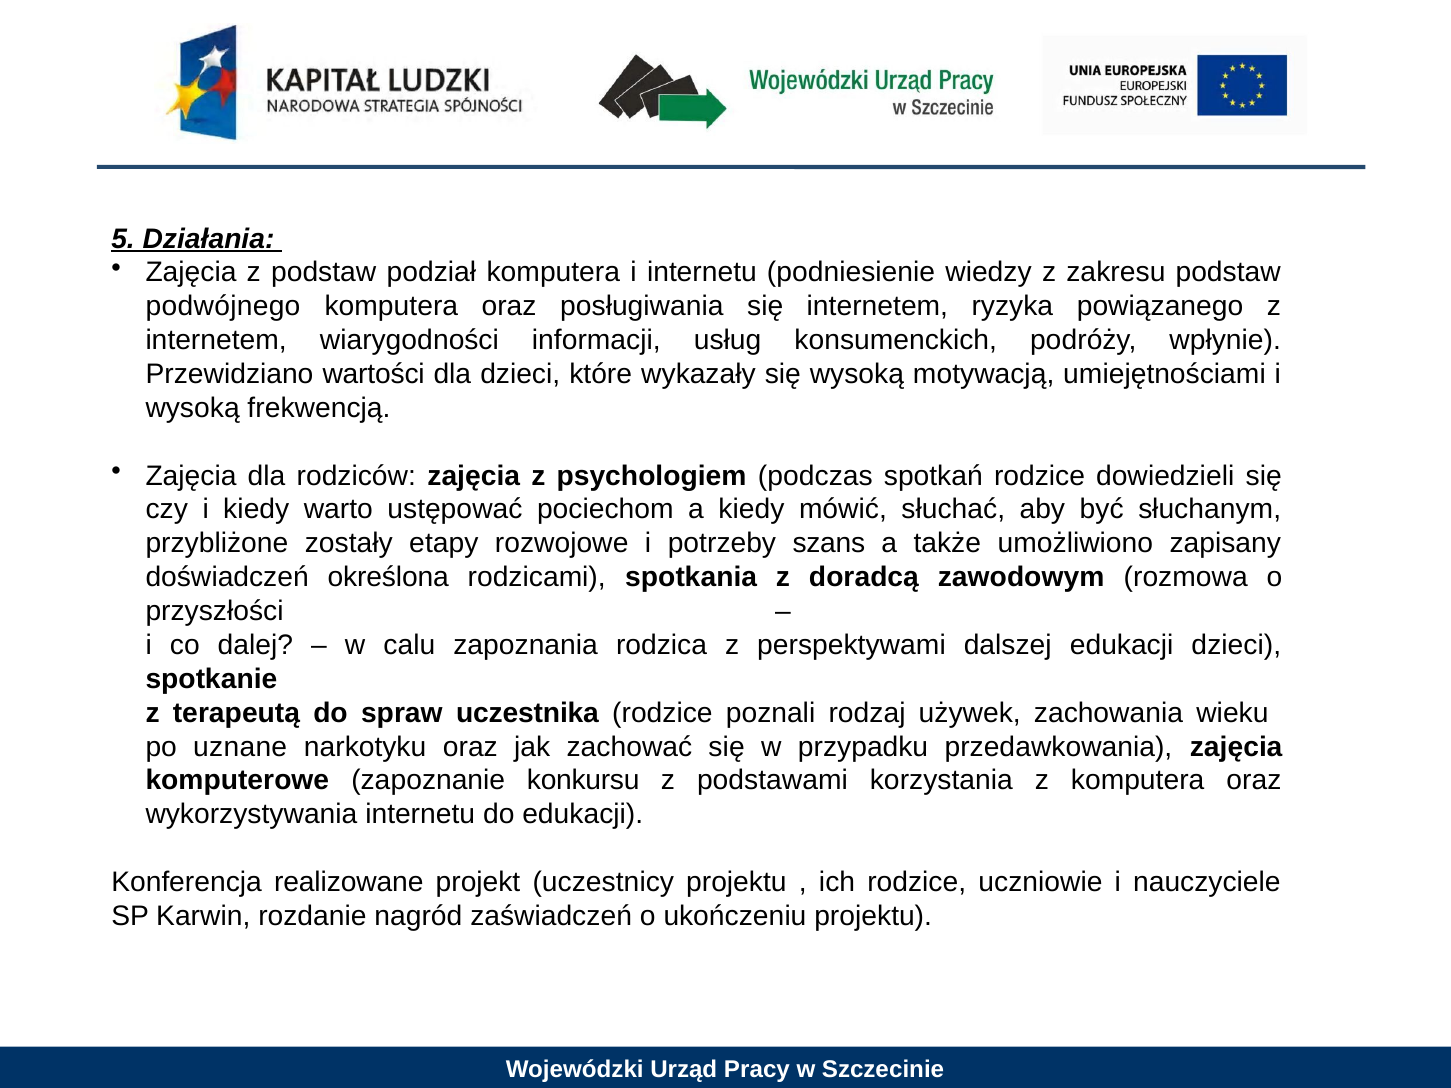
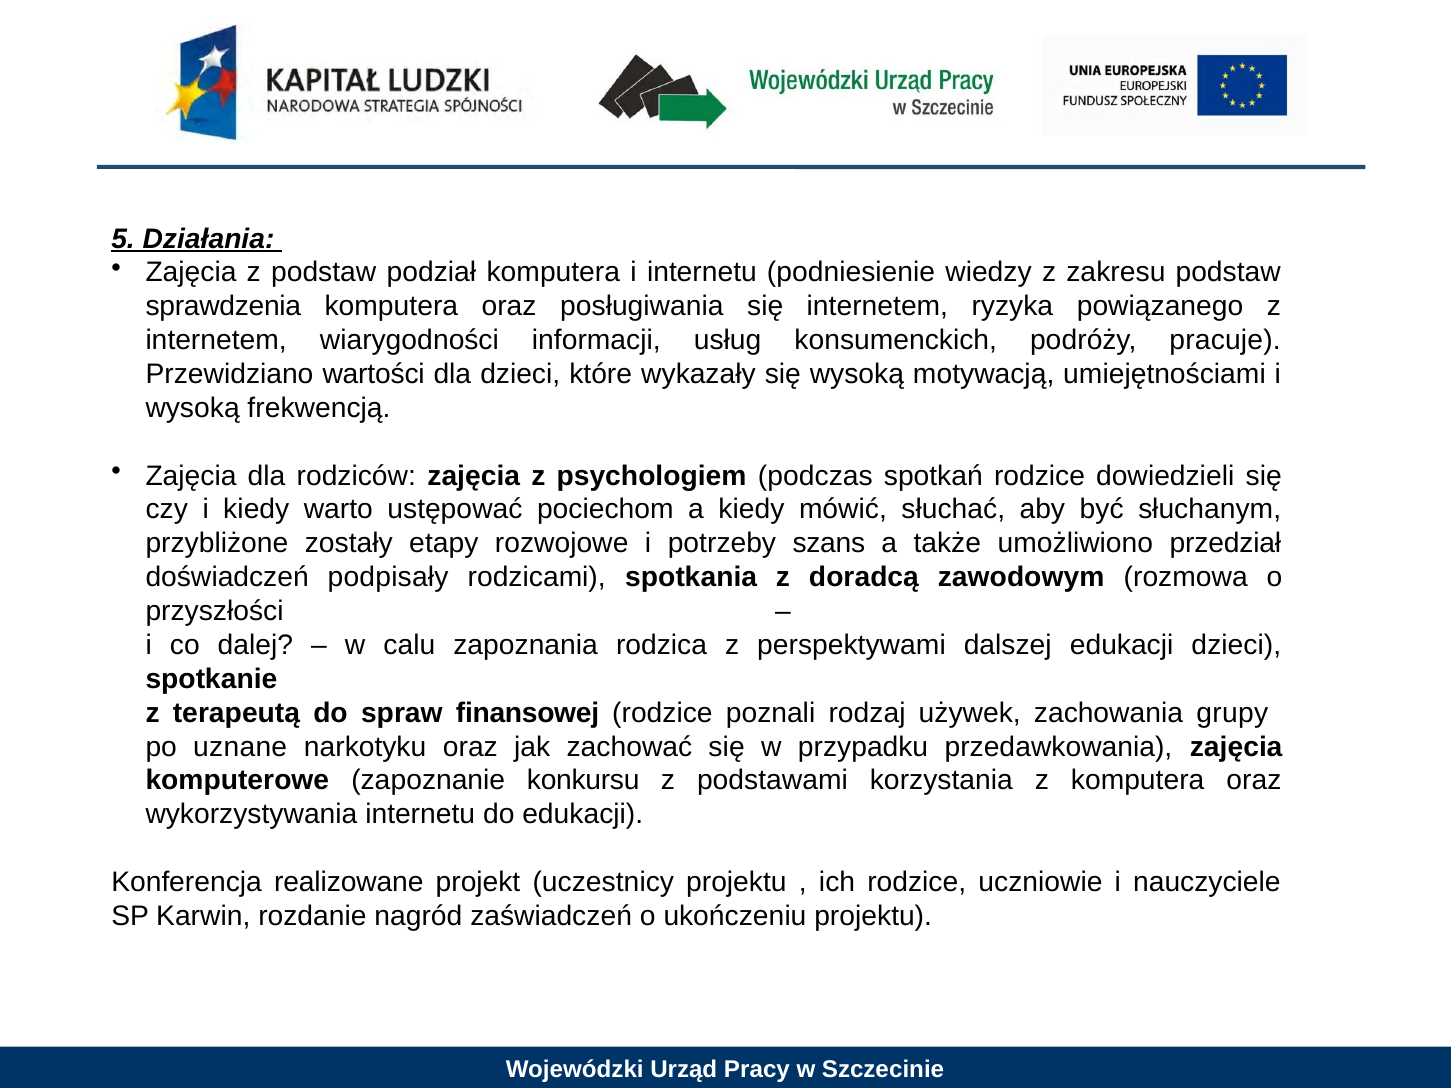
podwójnego: podwójnego -> sprawdzenia
wpłynie: wpłynie -> pracuje
zapisany: zapisany -> przedział
określona: określona -> podpisały
uczestnika: uczestnika -> finansowej
wieku: wieku -> grupy
